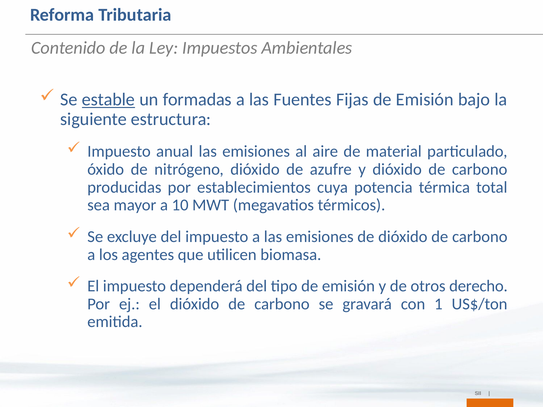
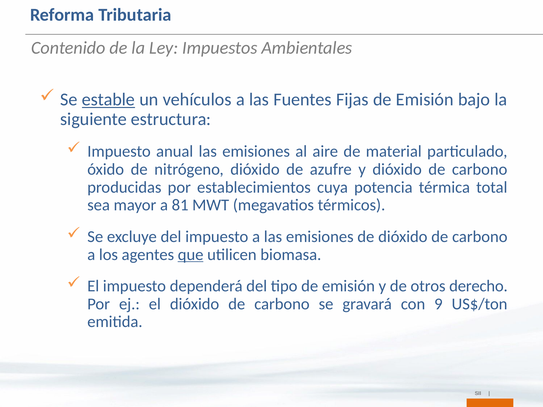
formadas: formadas -> vehículos
10: 10 -> 81
que underline: none -> present
1: 1 -> 9
